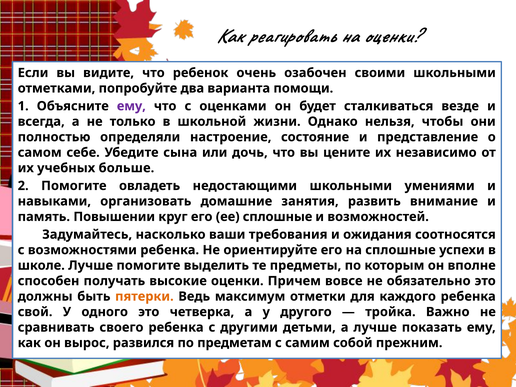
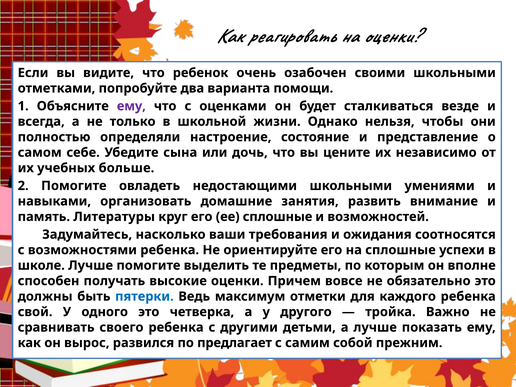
Повышении: Повышении -> Литературы
пятерки colour: orange -> blue
предметам: предметам -> предлагает
